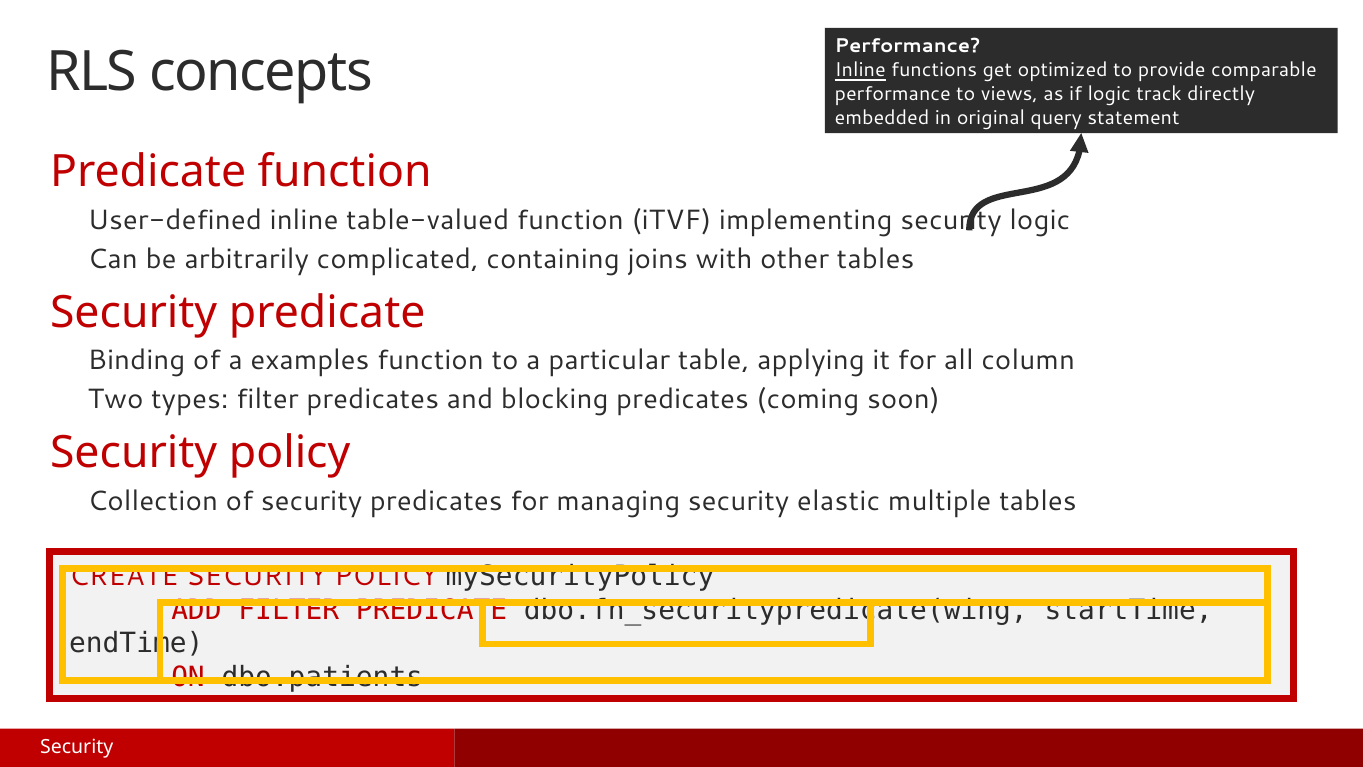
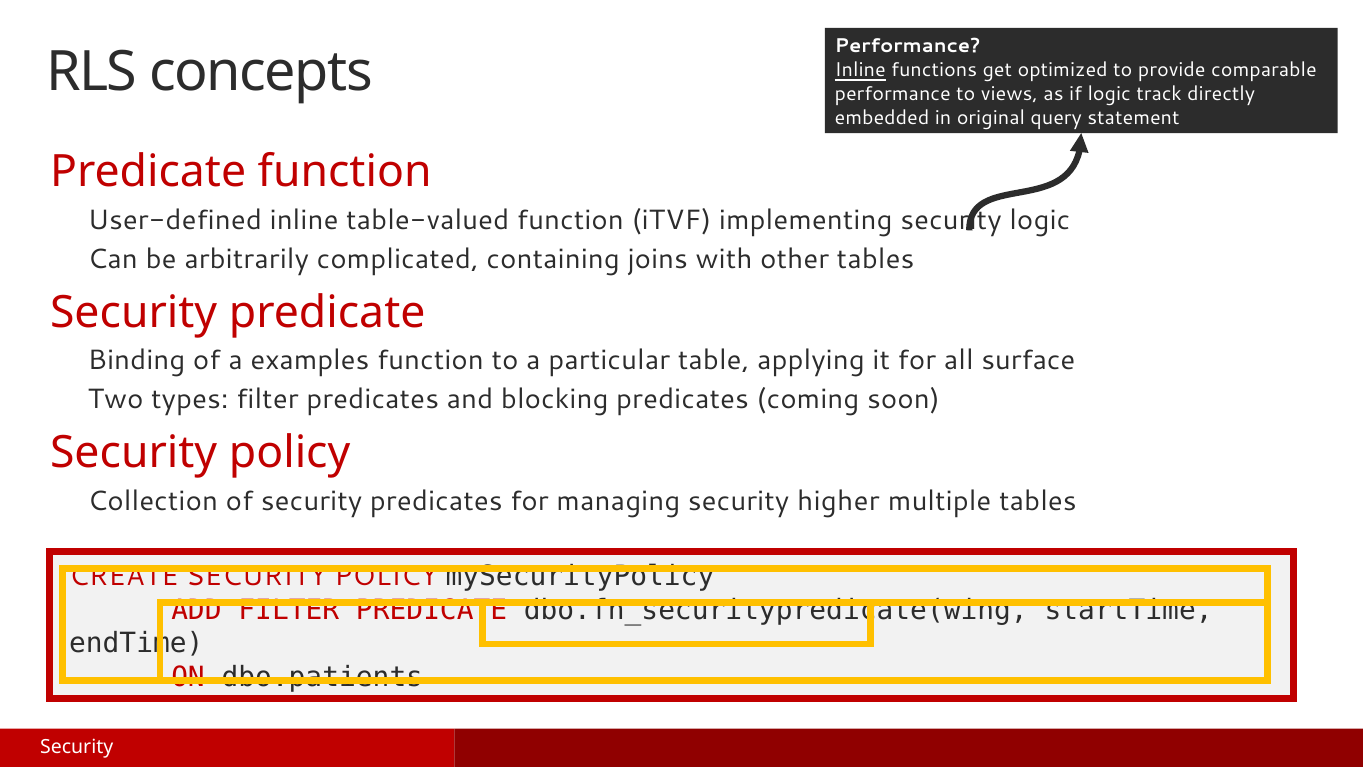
column: column -> surface
elastic: elastic -> higher
